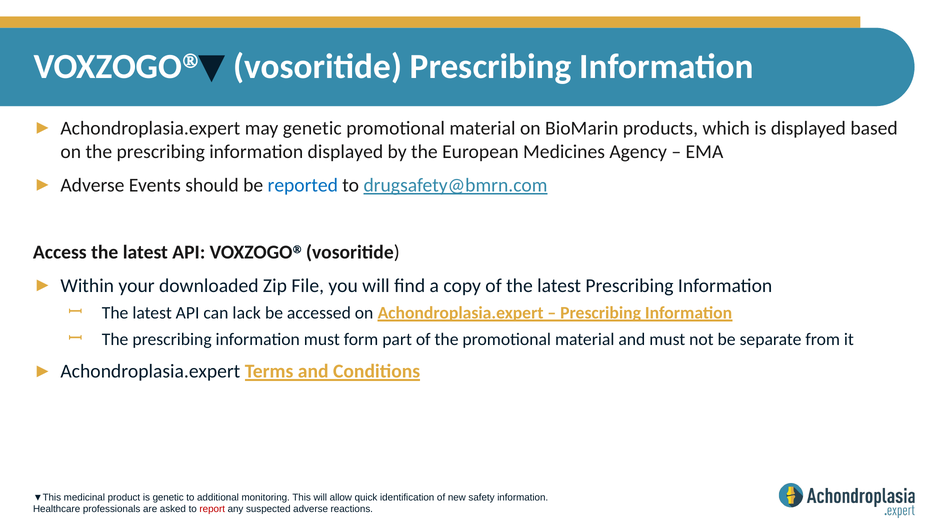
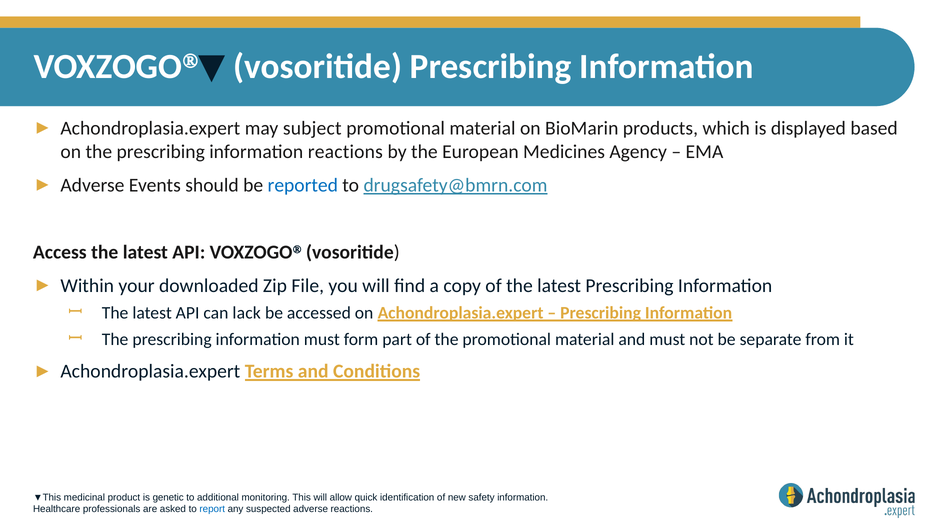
may genetic: genetic -> subject
information displayed: displayed -> reactions
report colour: red -> blue
